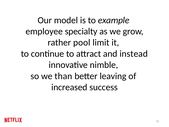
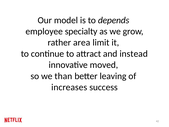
example: example -> depends
pool: pool -> area
nimble: nimble -> moved
increased: increased -> increases
